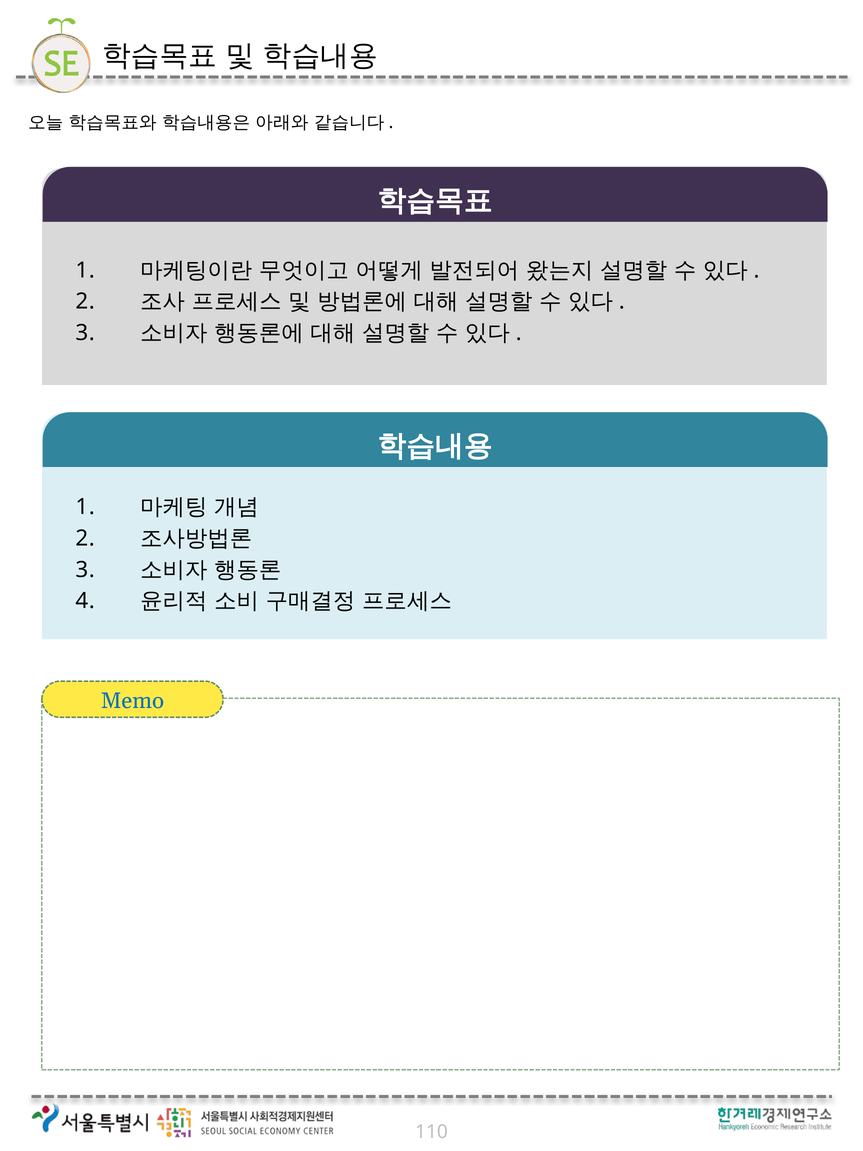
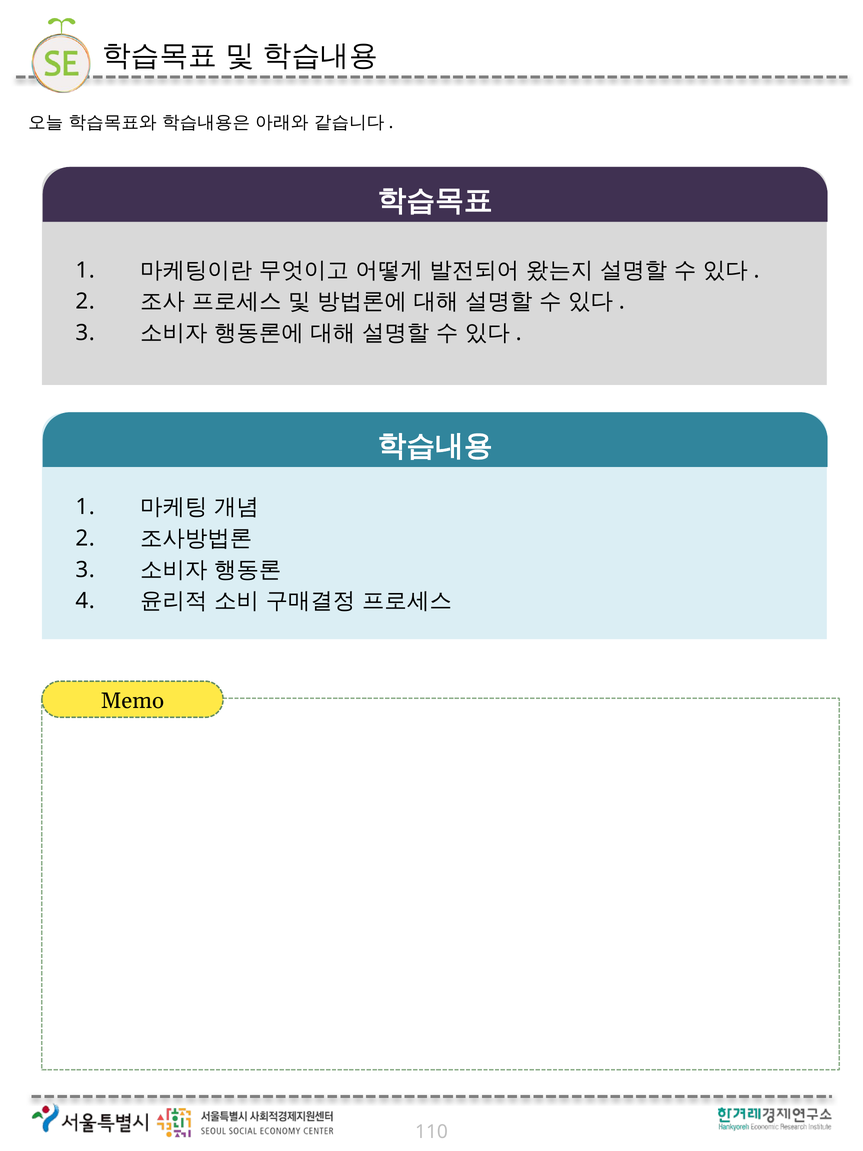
Memo colour: blue -> black
